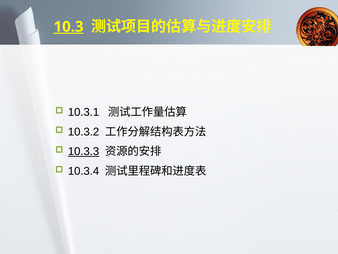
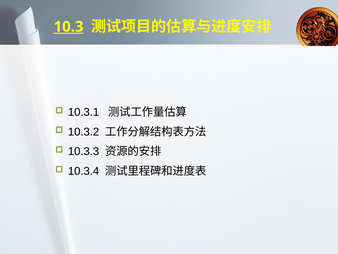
10.3.3 underline: present -> none
